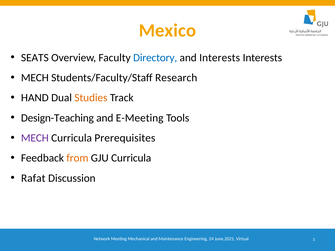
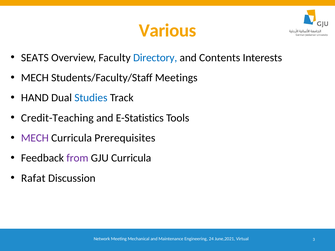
Mexico: Mexico -> Various
and Interests: Interests -> Contents
Research: Research -> Meetings
Studies colour: orange -> blue
Design-Teaching: Design-Teaching -> Credit-Teaching
E-Meeting: E-Meeting -> E-Statistics
from colour: orange -> purple
